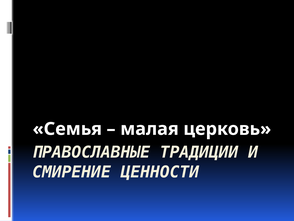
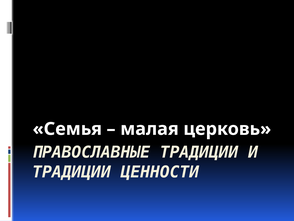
СМИРЕНИЕ at (72, 172): СМИРЕНИЕ -> ТРАДИЦИИ
